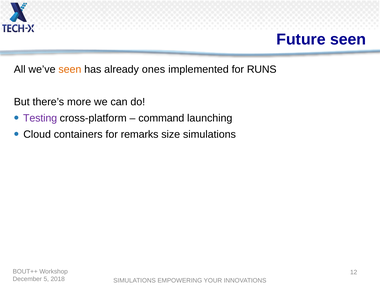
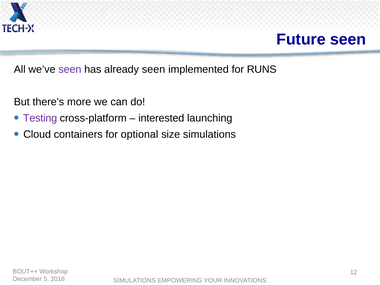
seen at (70, 69) colour: orange -> purple
already ones: ones -> seen
command: command -> interested
remarks: remarks -> optional
